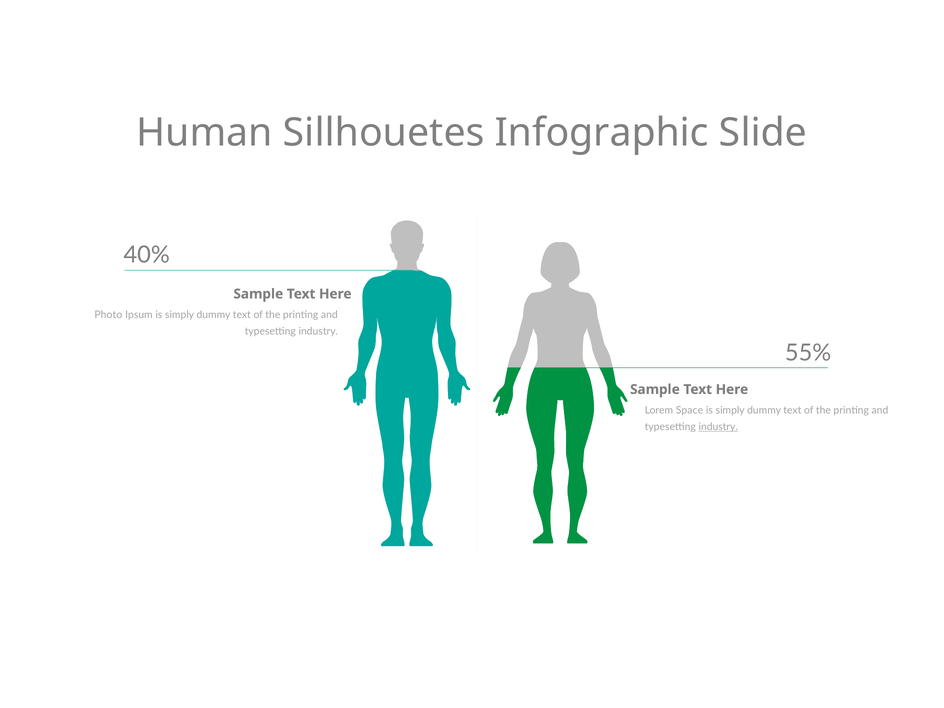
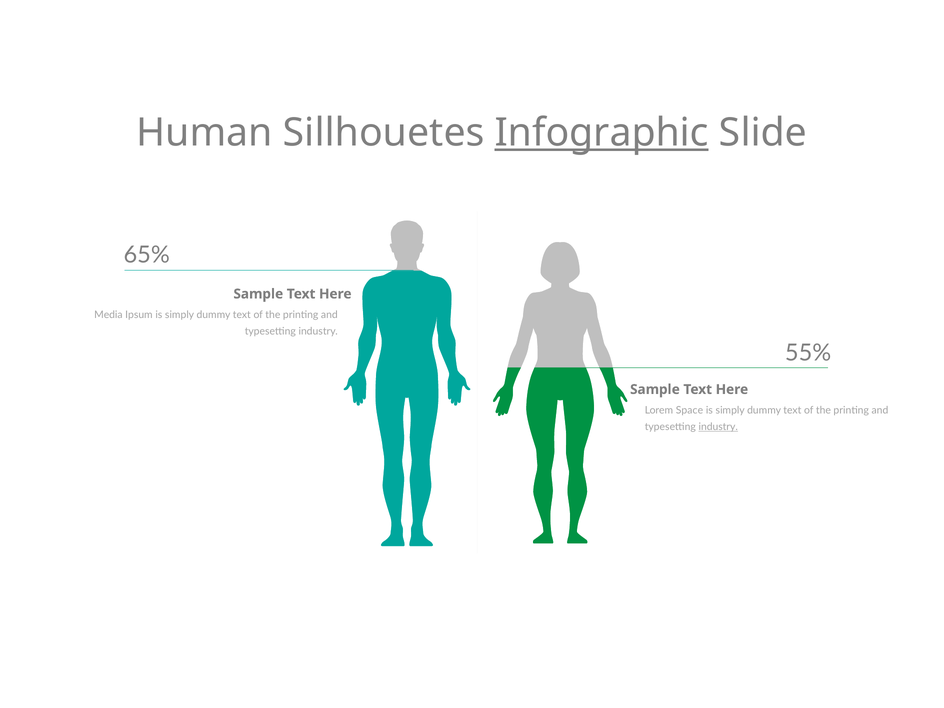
Infographic underline: none -> present
40%: 40% -> 65%
Photo: Photo -> Media
